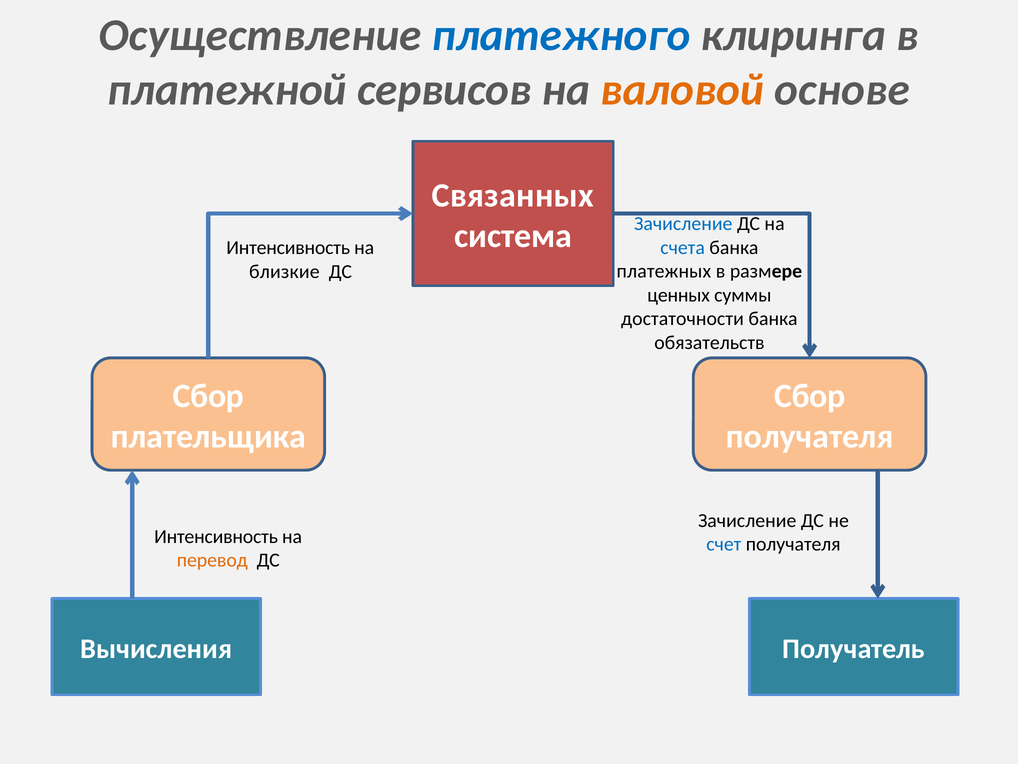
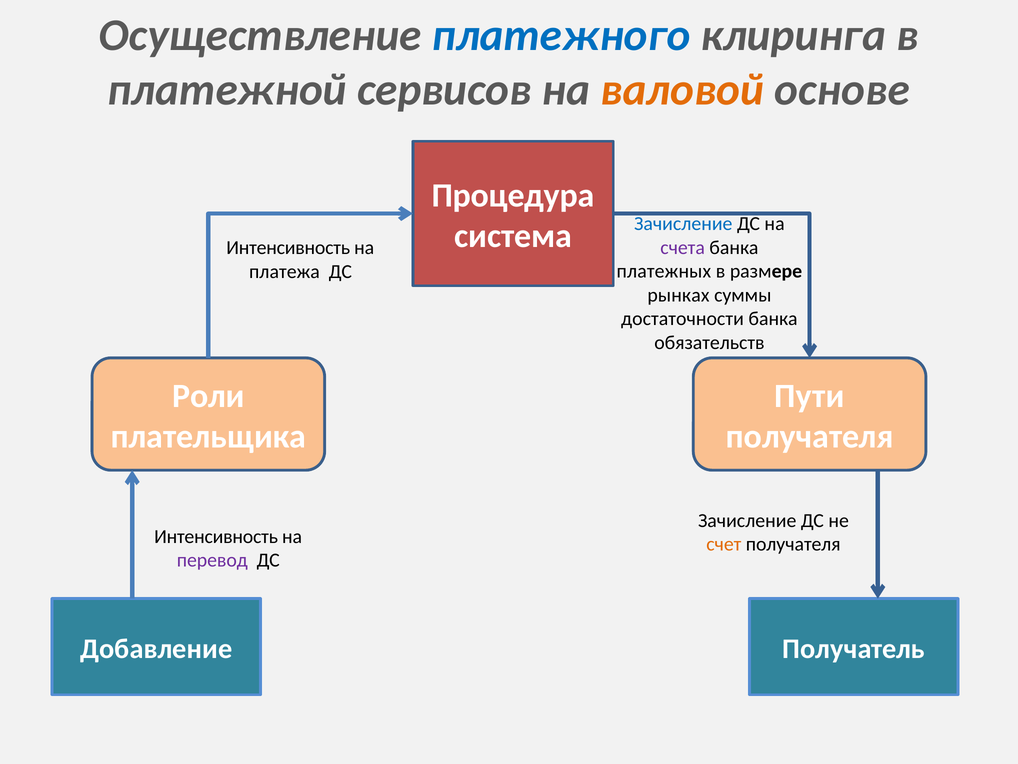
Связанных: Связанных -> Процедура
счета colour: blue -> purple
близкие: близкие -> платежа
ценных: ценных -> рынках
Сбор at (208, 396): Сбор -> Роли
Сбор at (810, 396): Сбор -> Пути
счет colour: blue -> orange
перевод colour: orange -> purple
Вычисления: Вычисления -> Добавление
